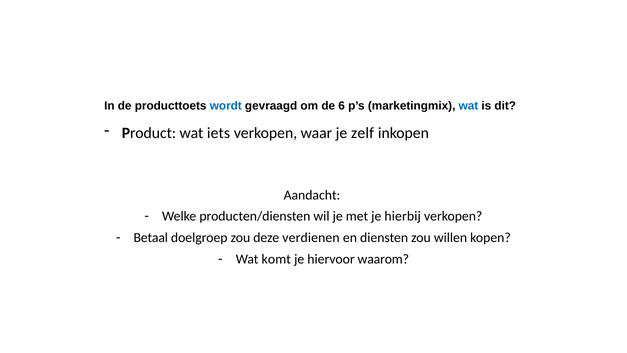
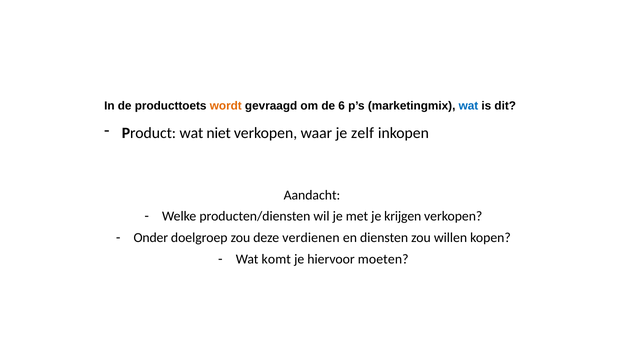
wordt colour: blue -> orange
iets: iets -> niet
hierbij: hierbij -> krijgen
Betaal: Betaal -> Onder
waarom: waarom -> moeten
